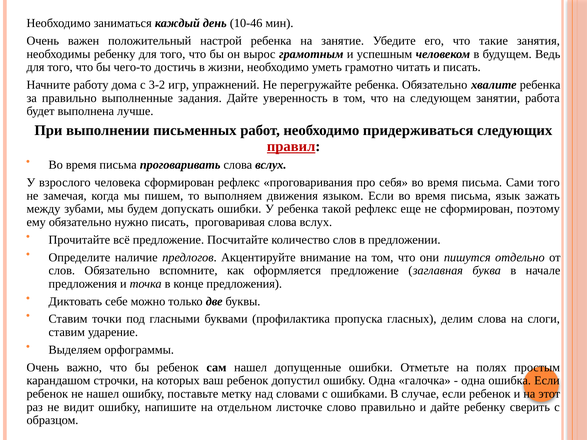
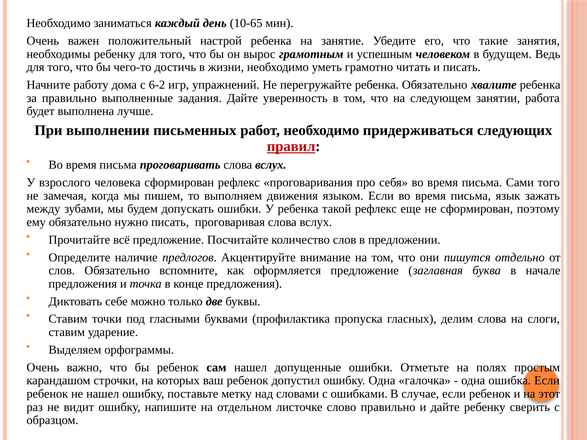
10-46: 10-46 -> 10-65
3-2: 3-2 -> 6-2
